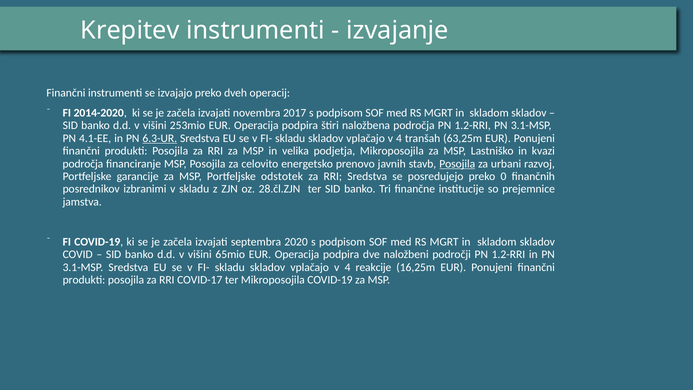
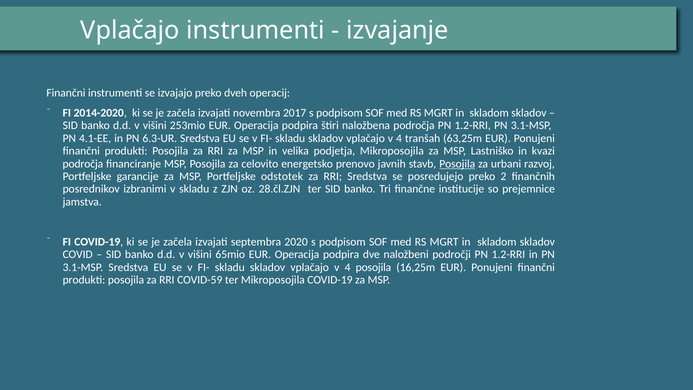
Krepitev at (130, 30): Krepitev -> Vplačajo
6.3-UR underline: present -> none
0: 0 -> 2
4 reakcije: reakcije -> posojila
COVID-17: COVID-17 -> COVID-59
